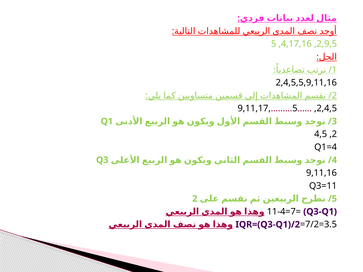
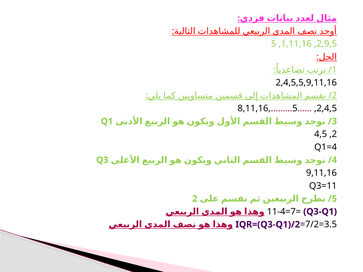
4,17,16: 4,17,16 -> 1,11,16
9,11,17: 9,11,17 -> 8,11,16
